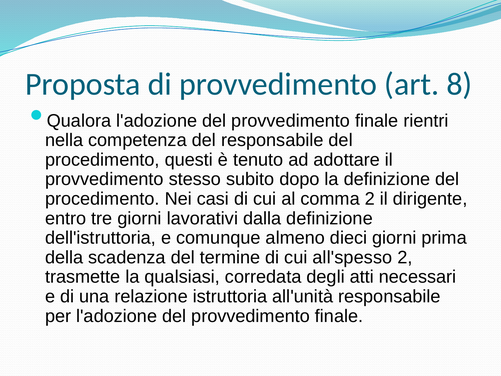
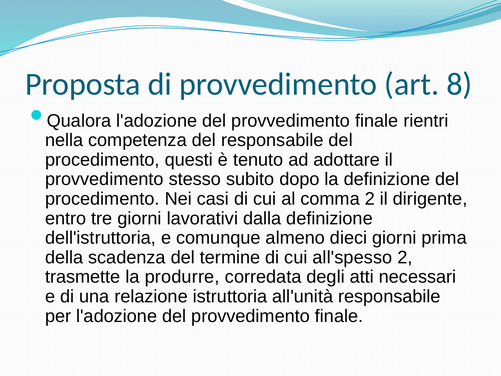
qualsiasi: qualsiasi -> produrre
